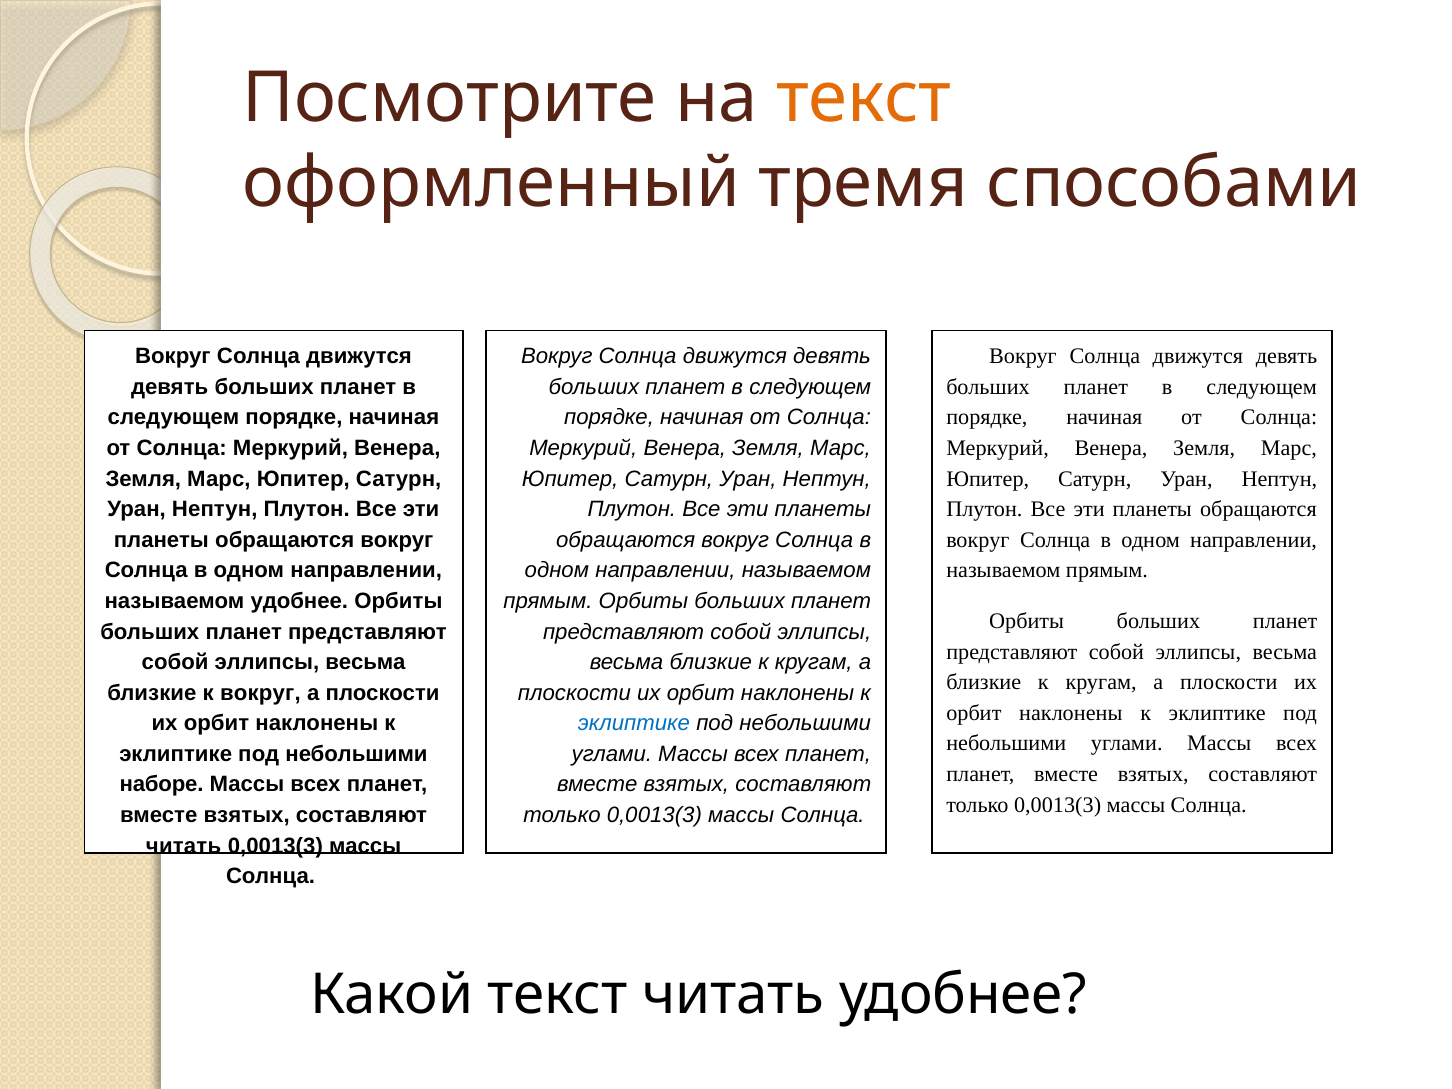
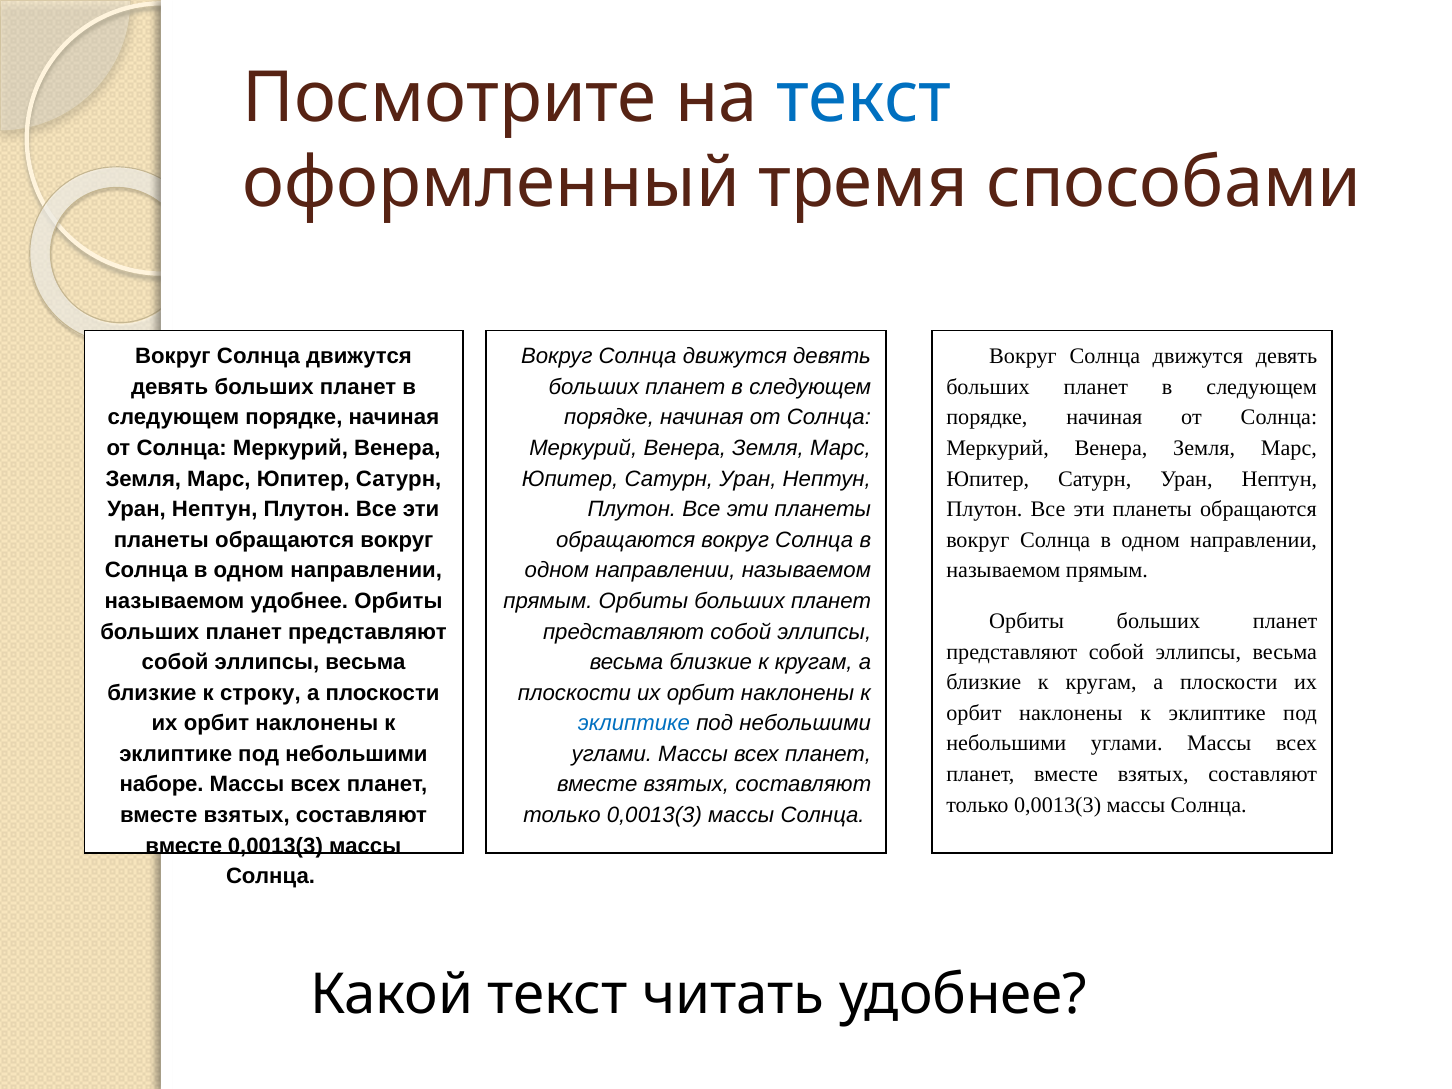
текст at (864, 98) colour: orange -> blue
к вокруг: вокруг -> строку
читать at (184, 846): читать -> вместе
